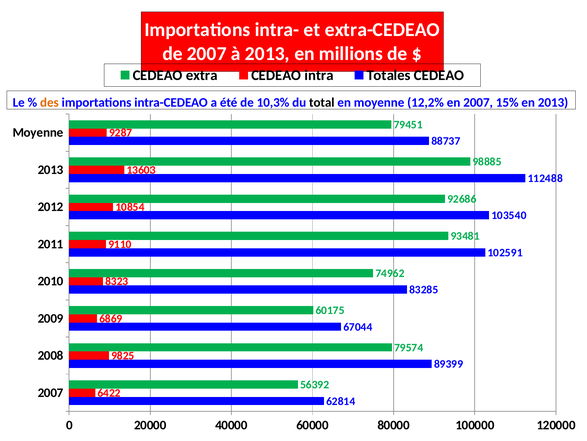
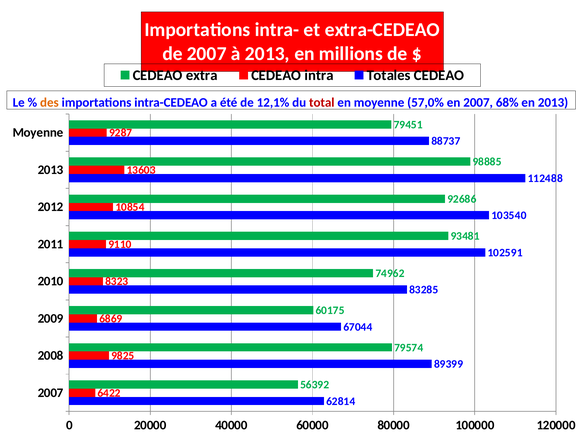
10,3%: 10,3% -> 12,1%
total colour: black -> red
12,2%: 12,2% -> 57,0%
15%: 15% -> 68%
